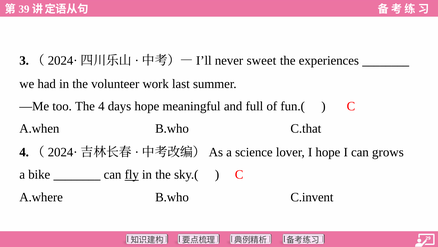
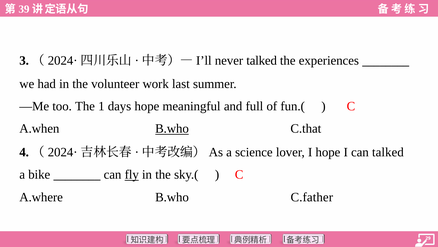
never sweet: sweet -> talked
4: 4 -> 1
B.who at (172, 128) underline: none -> present
can grows: grows -> talked
C.invent: C.invent -> C.father
